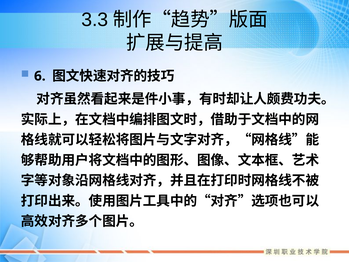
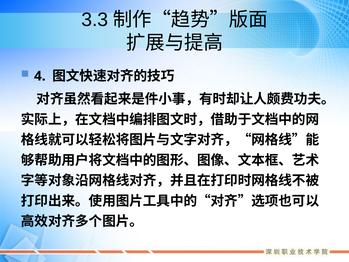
6: 6 -> 4
